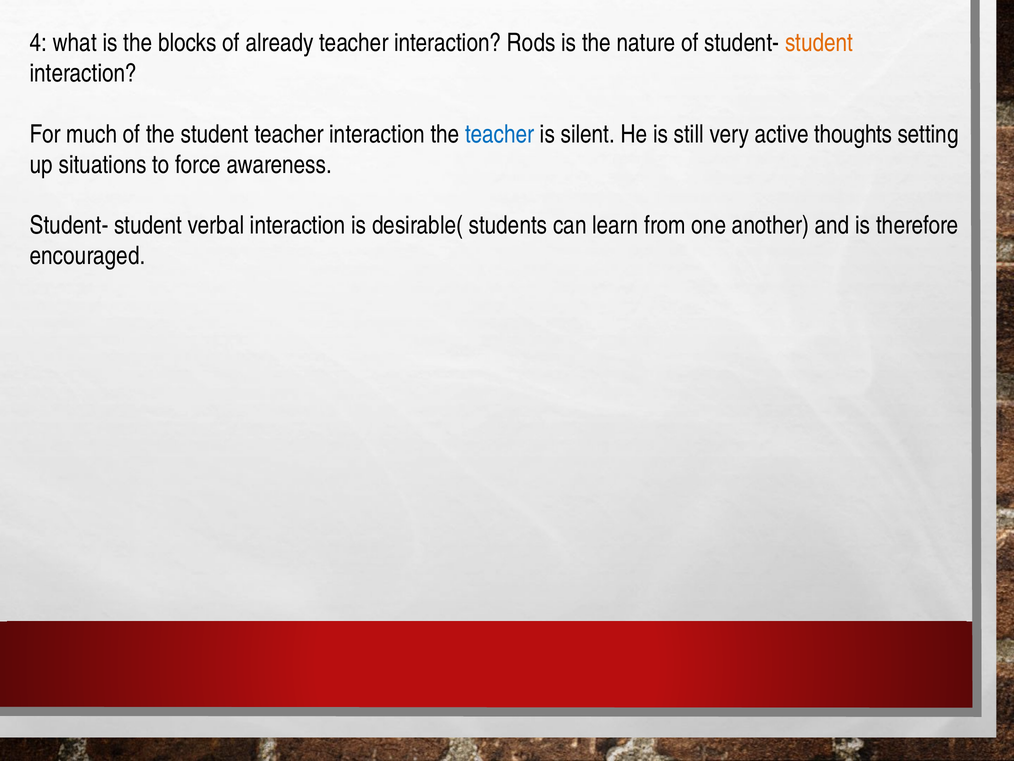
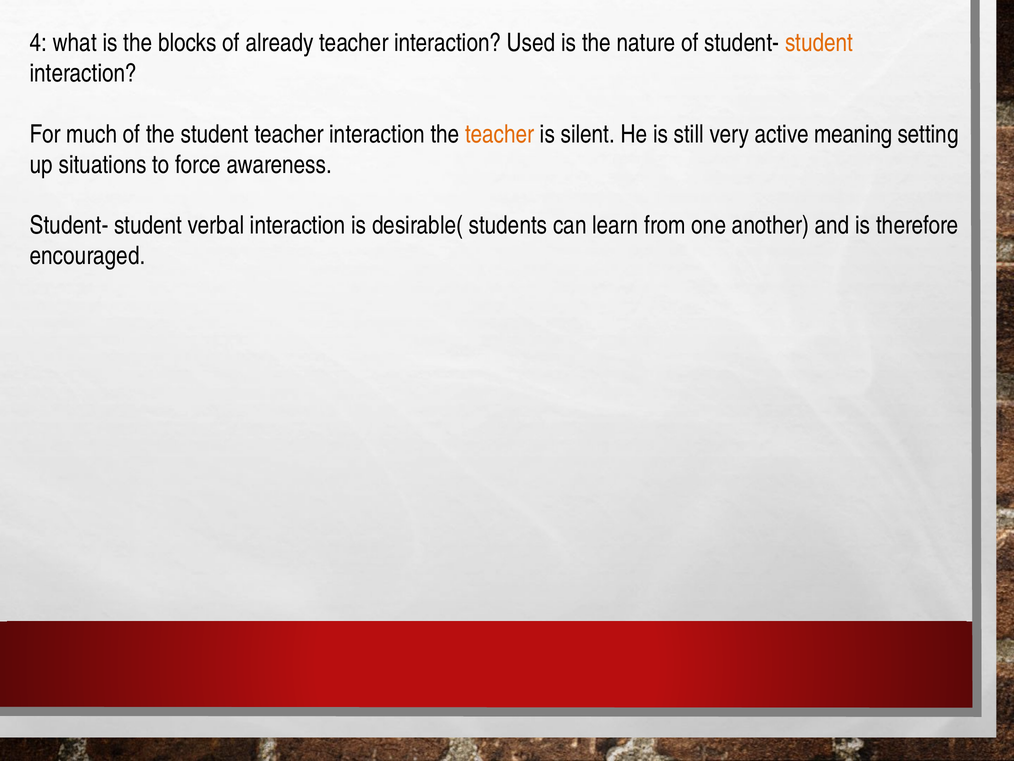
Rods: Rods -> Used
teacher at (500, 134) colour: blue -> orange
thoughts: thoughts -> meaning
